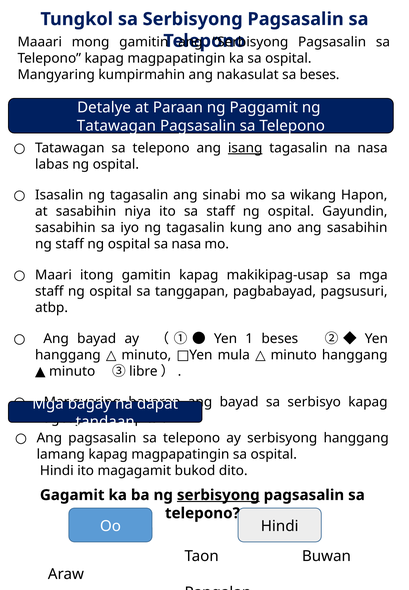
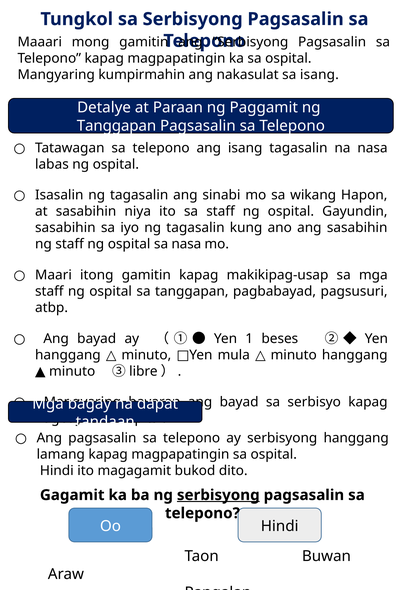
sa beses: beses -> isang
Tatawagan at (116, 126): Tatawagan -> Tanggapan
isang at (245, 148) underline: present -> none
